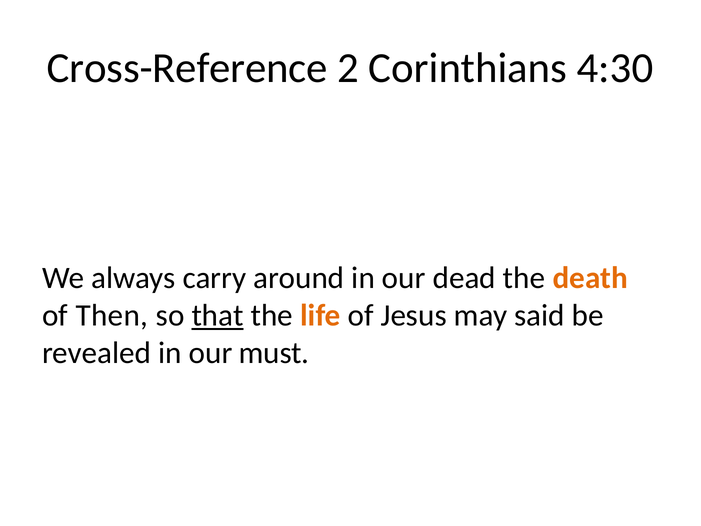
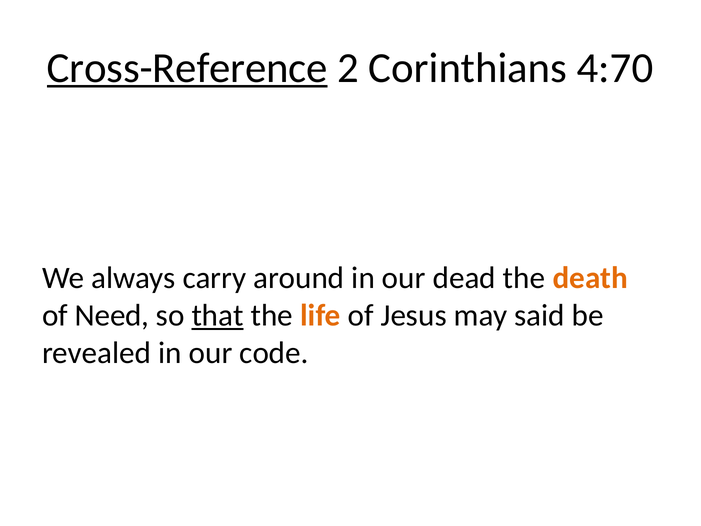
Cross-Reference underline: none -> present
4:30: 4:30 -> 4:70
Then: Then -> Need
must: must -> code
